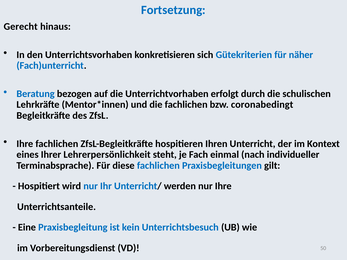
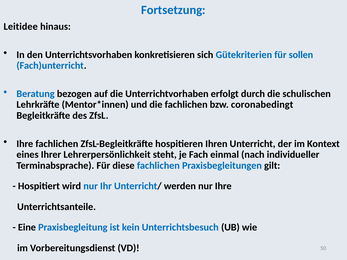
Gerecht: Gerecht -> Leitidee
näher: näher -> sollen
